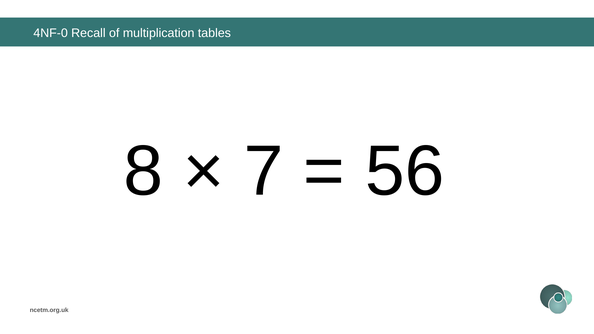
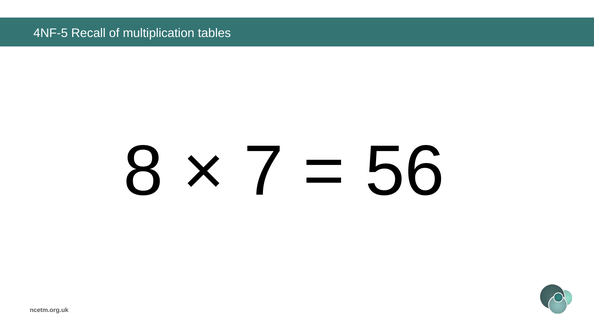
4NF-0: 4NF-0 -> 4NF-5
